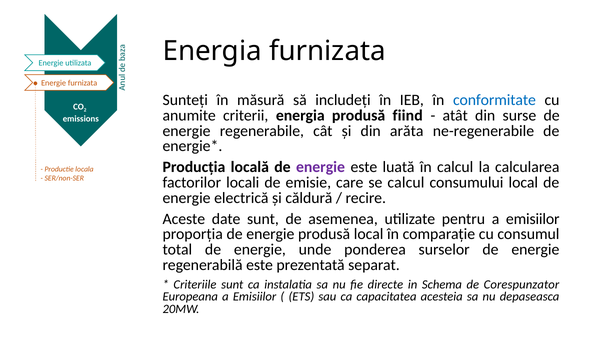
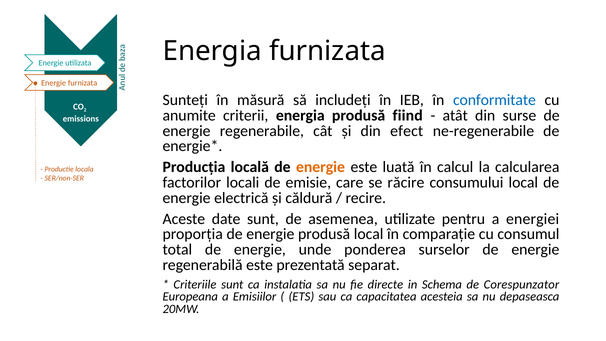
arăta: arăta -> efect
energie at (321, 167) colour: purple -> orange
se calcul: calcul -> răcire
pentru a emisiilor: emisiilor -> energiei
